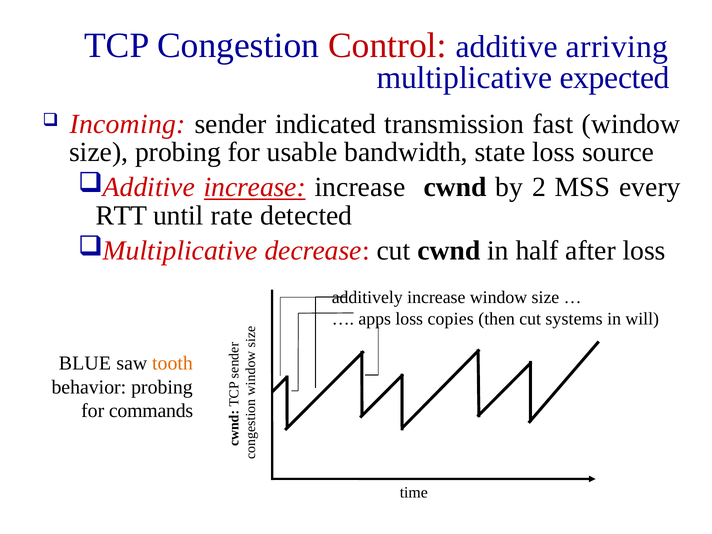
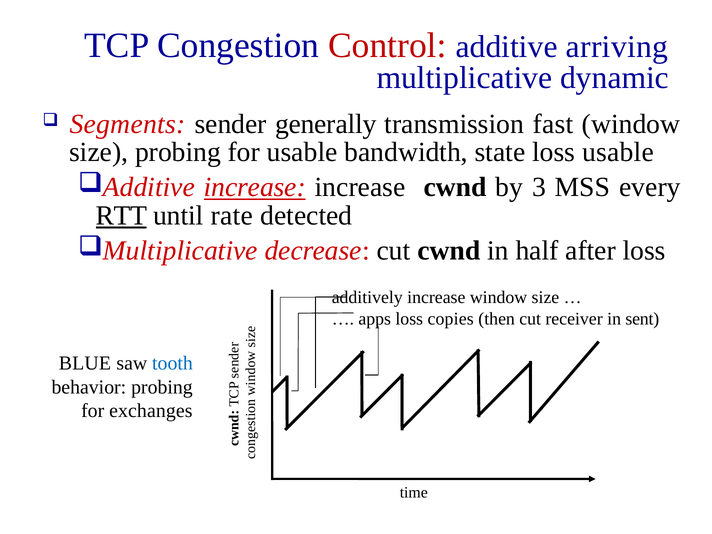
expected: expected -> dynamic
Incoming: Incoming -> Segments
indicated: indicated -> generally
loss source: source -> usable
2: 2 -> 3
RTT underline: none -> present
systems: systems -> receiver
will: will -> sent
tooth colour: orange -> blue
commands: commands -> exchanges
